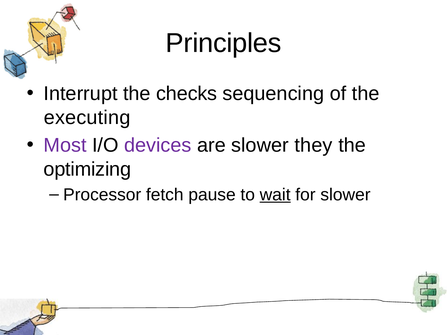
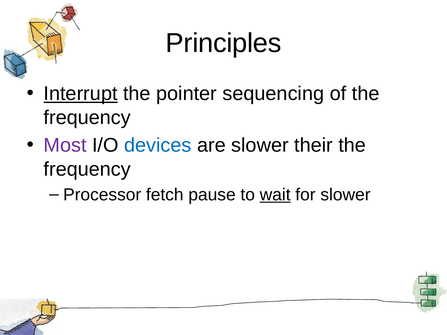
Interrupt underline: none -> present
checks: checks -> pointer
executing at (87, 118): executing -> frequency
devices colour: purple -> blue
they: they -> their
optimizing at (87, 169): optimizing -> frequency
